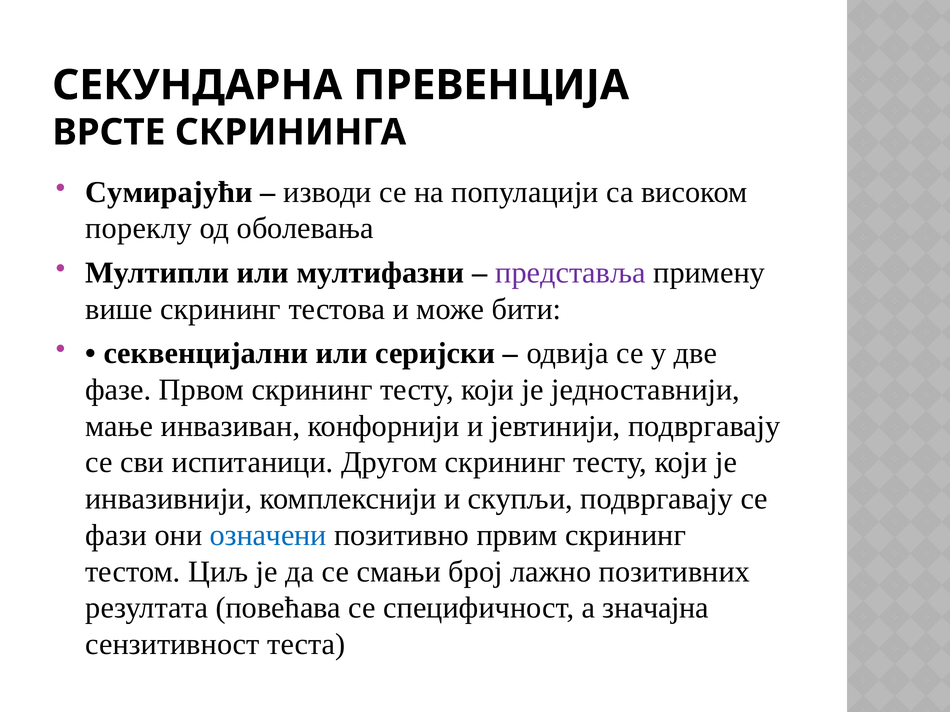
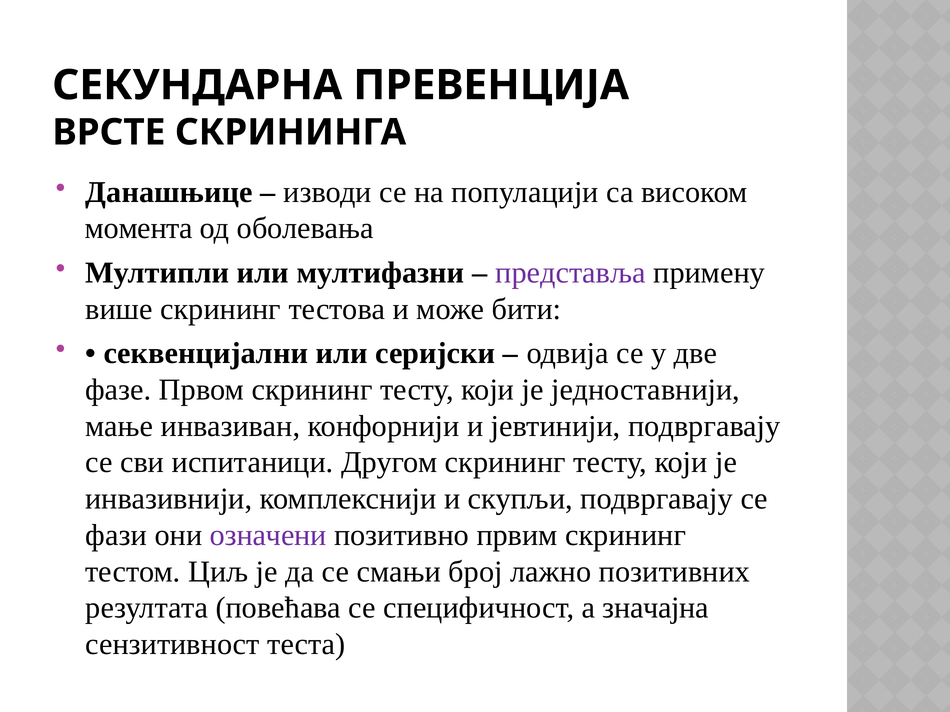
Сумирајући: Сумирајући -> Данашњице
пореклу: пореклу -> момента
означени colour: blue -> purple
